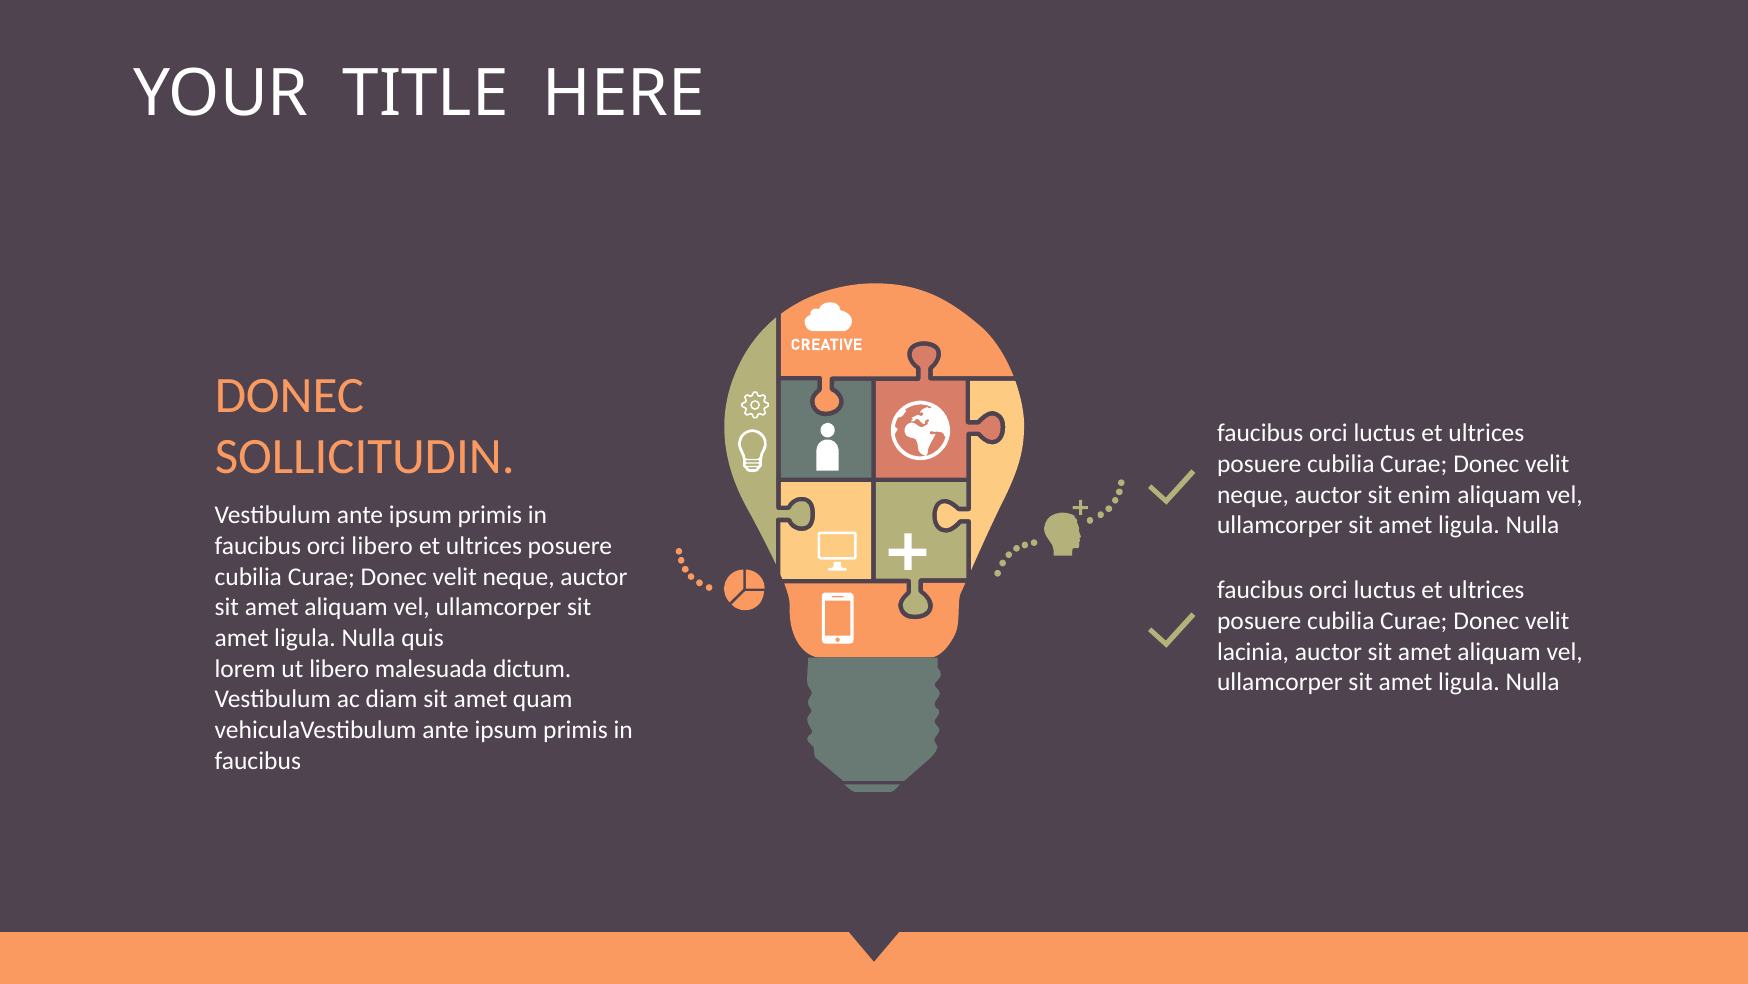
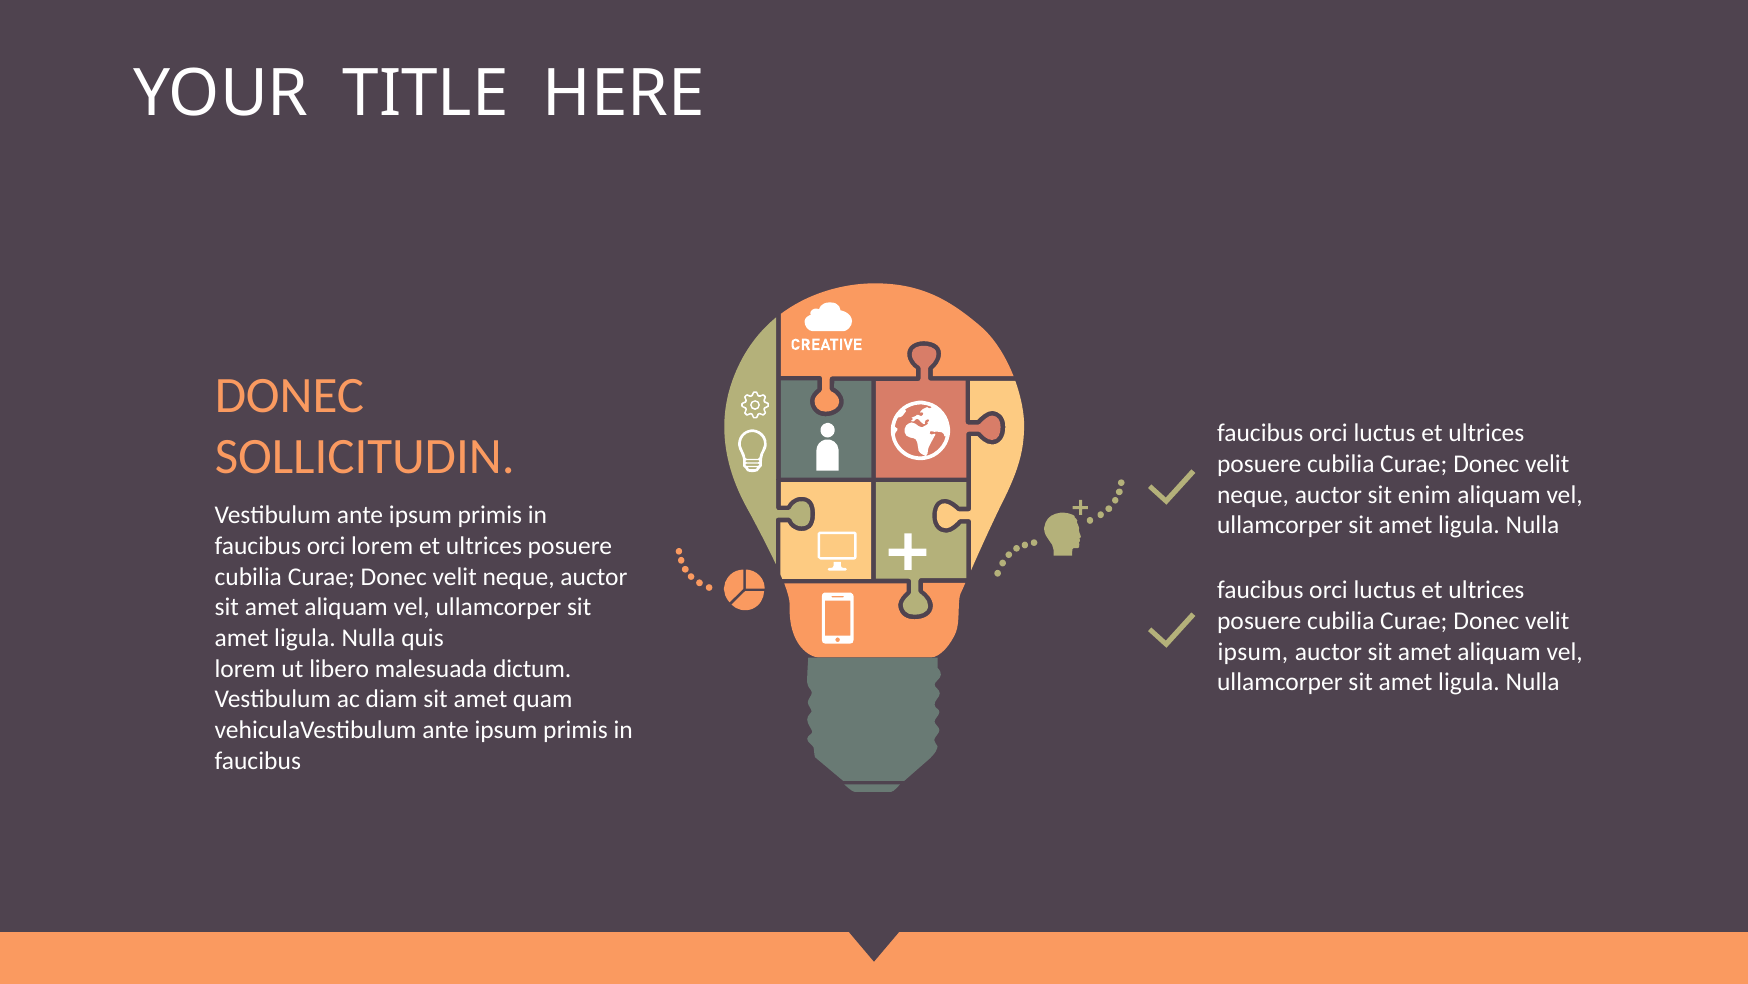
orci libero: libero -> lorem
lacinia at (1253, 651): lacinia -> ipsum
